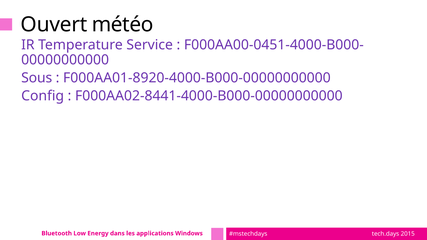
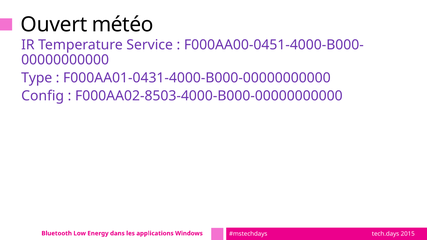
Sous: Sous -> Type
F000AA01-8920-4000-B000-00000000000: F000AA01-8920-4000-B000-00000000000 -> F000AA01-0431-4000-B000-00000000000
F000AA02-8441-4000-B000-00000000000: F000AA02-8441-4000-B000-00000000000 -> F000AA02-8503-4000-B000-00000000000
